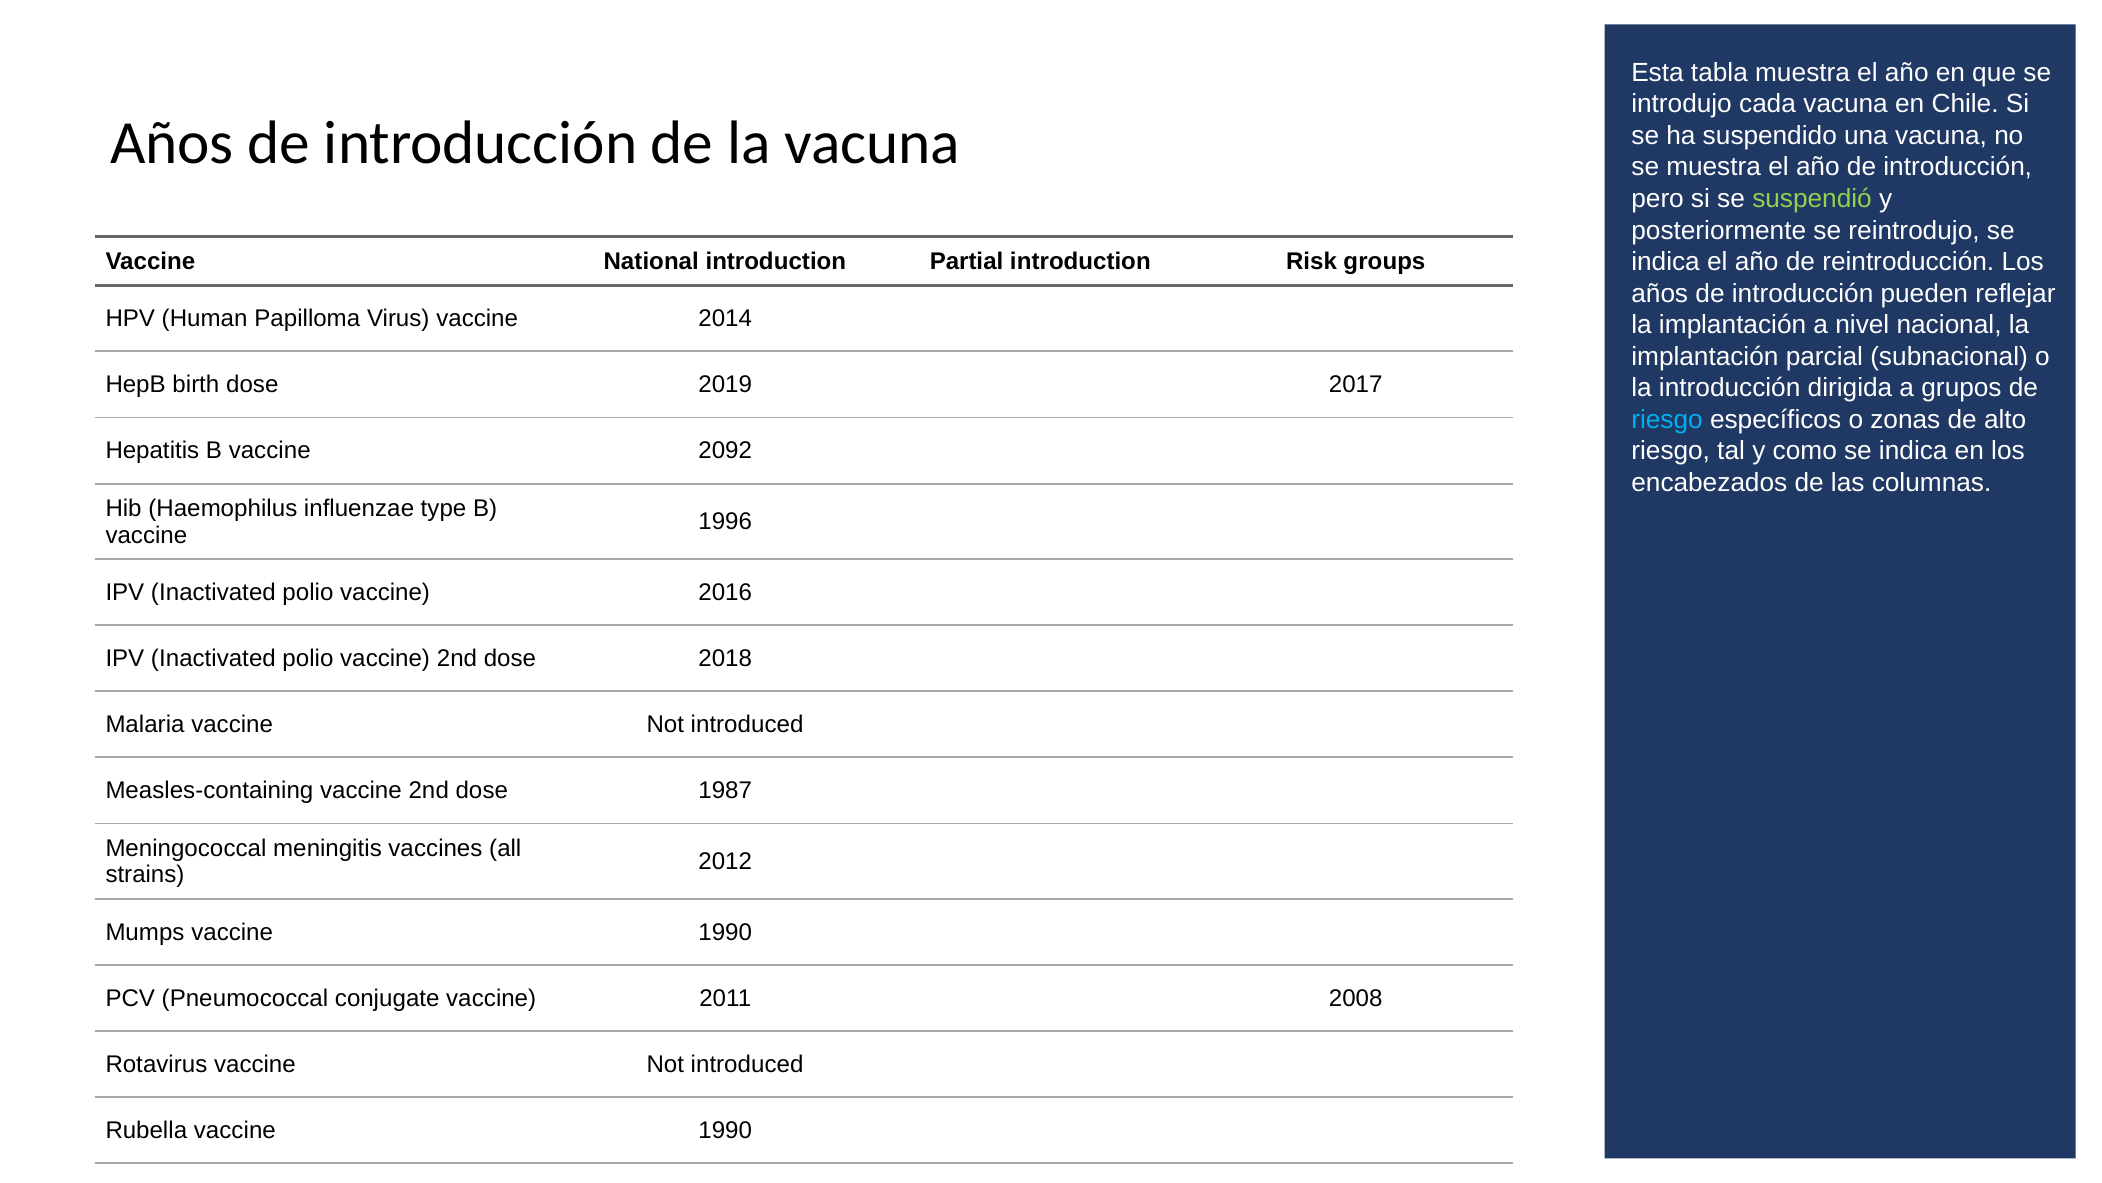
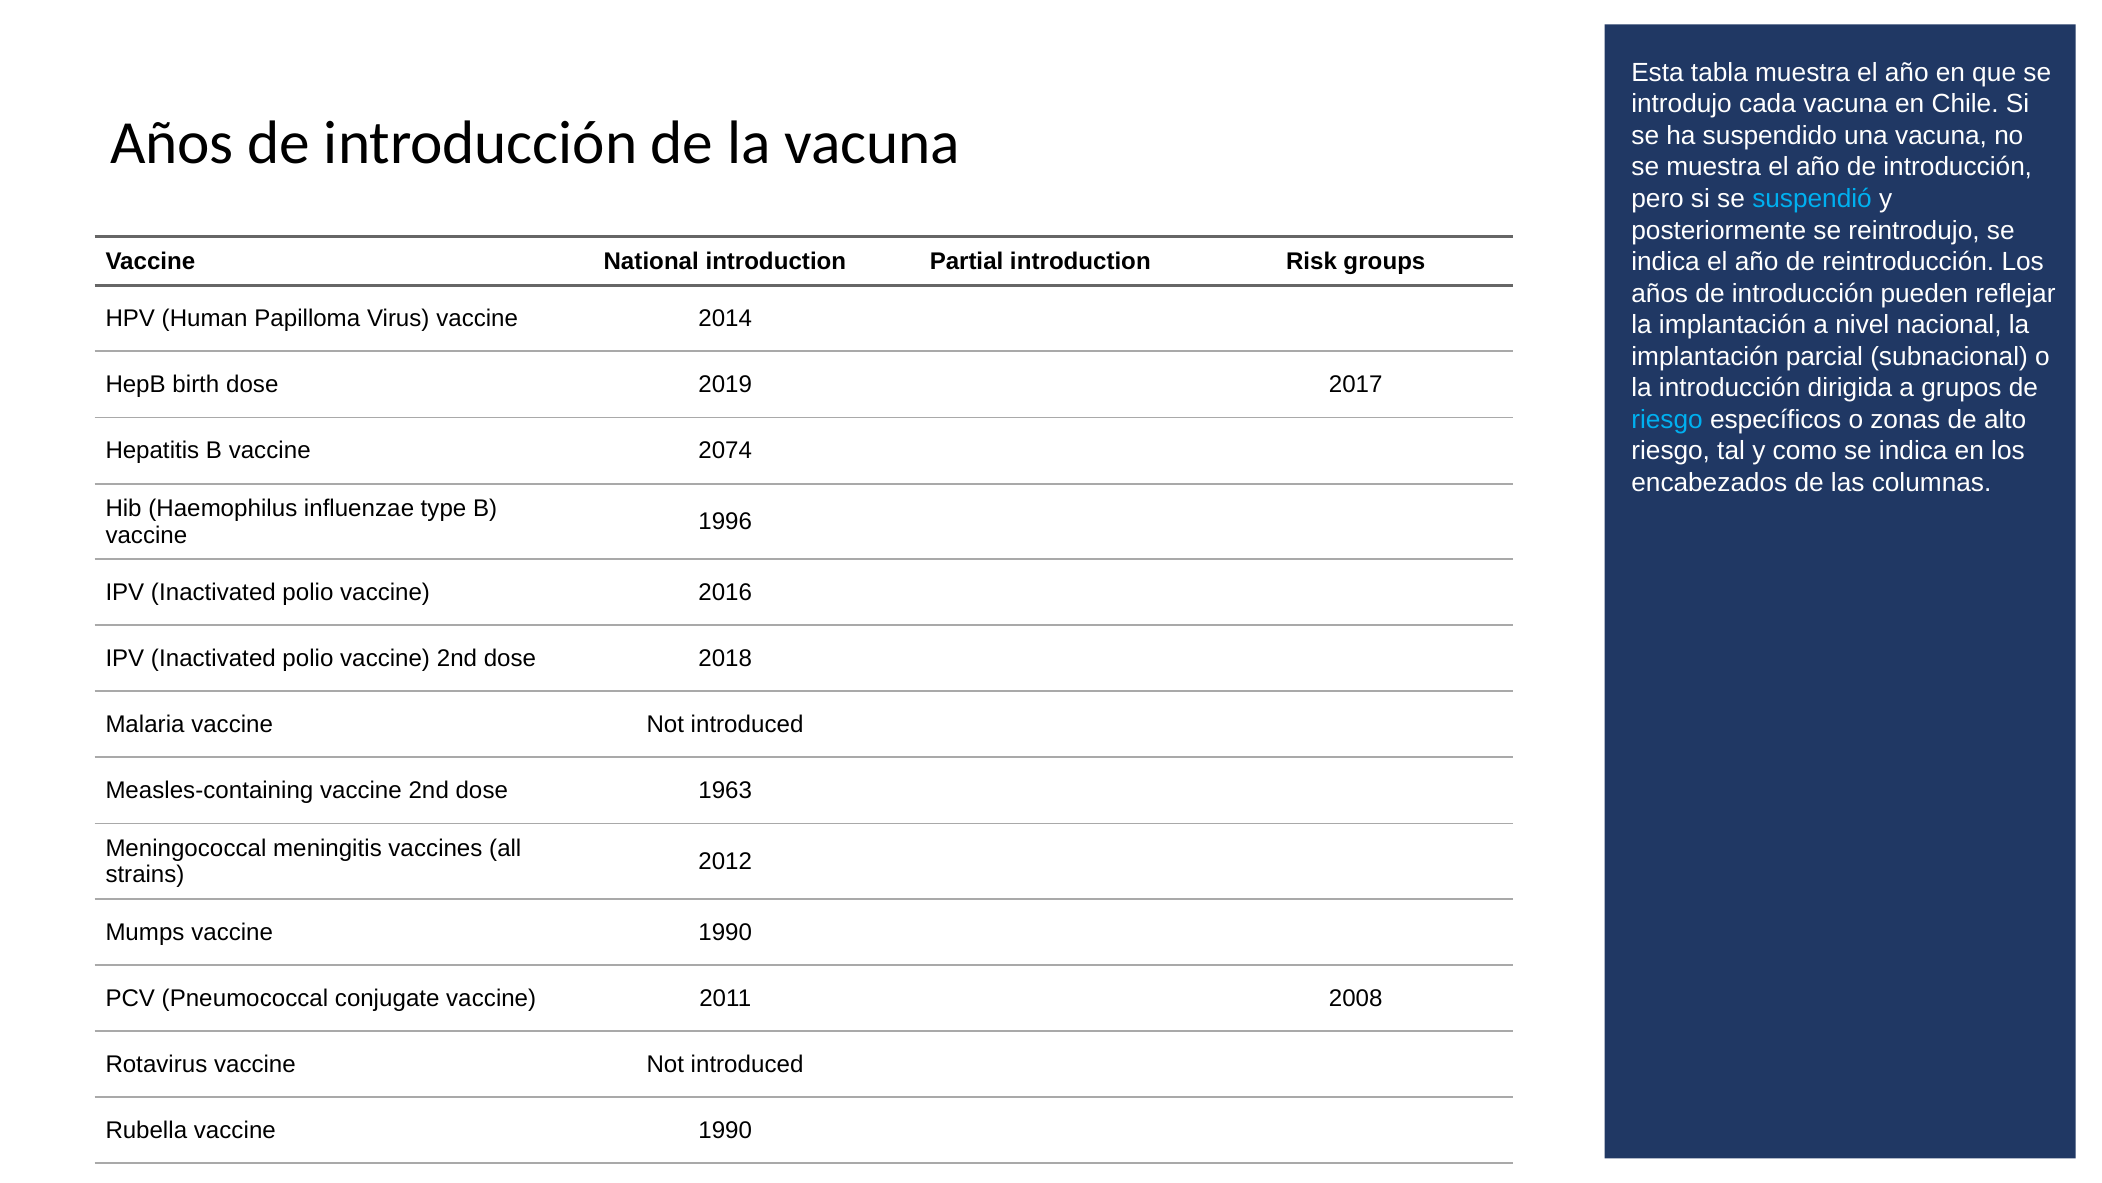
suspendió colour: light green -> light blue
2092: 2092 -> 2074
1987: 1987 -> 1963
